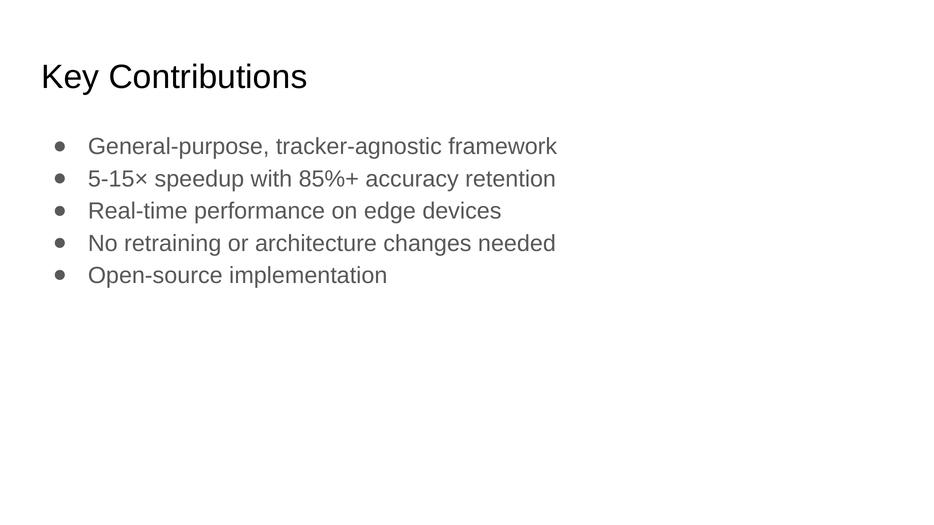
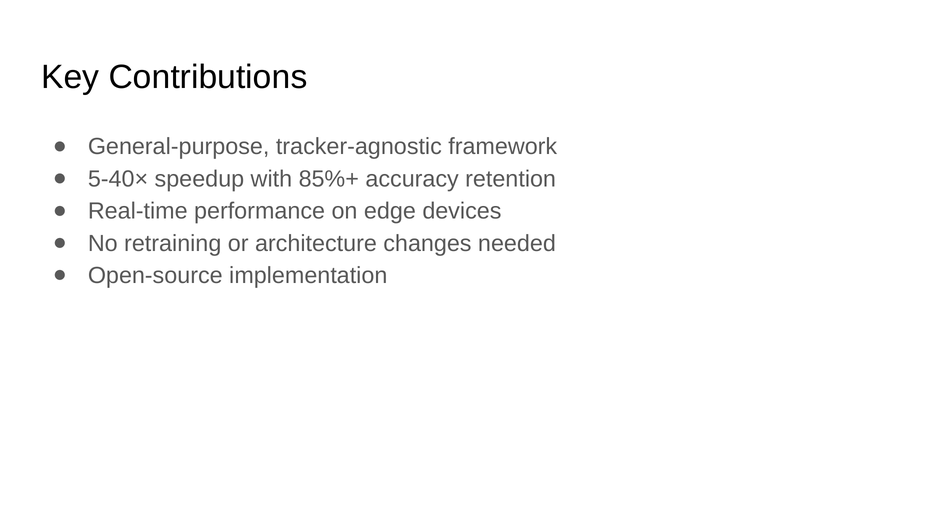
5-15×: 5-15× -> 5-40×
